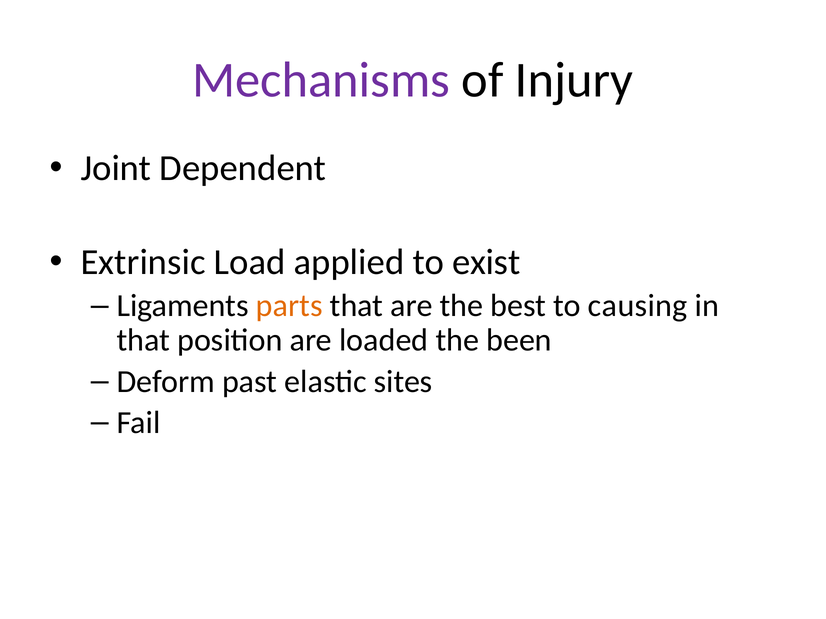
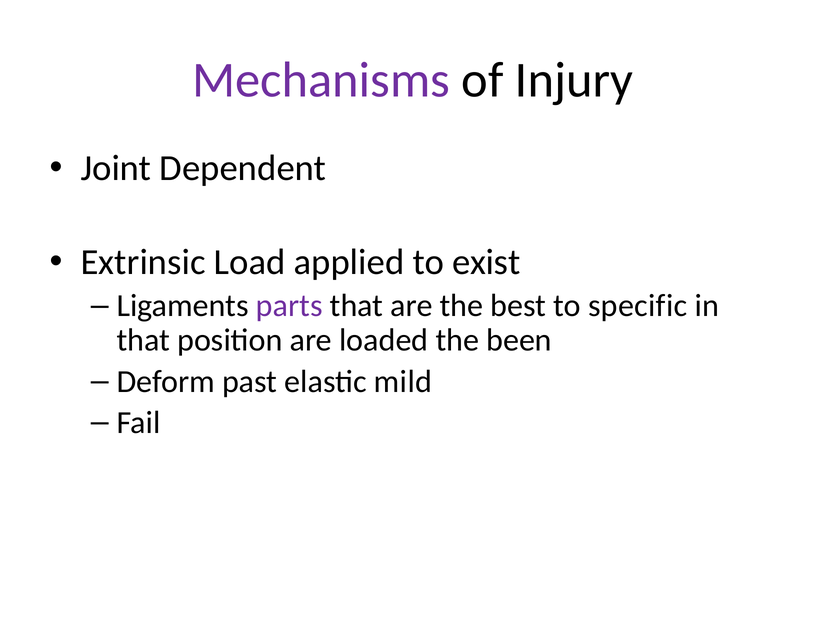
parts colour: orange -> purple
causing: causing -> specific
sites: sites -> mild
